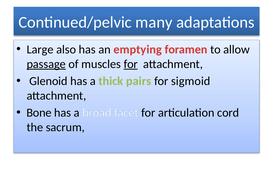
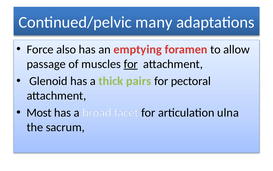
Large: Large -> Force
passage underline: present -> none
sigmoid: sigmoid -> pectoral
Bone: Bone -> Most
cord: cord -> ulna
